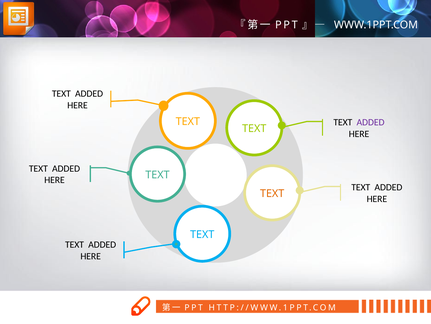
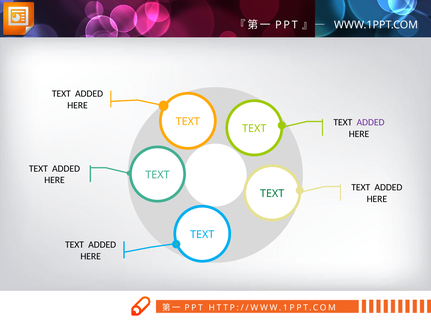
TEXT at (272, 193) colour: orange -> green
